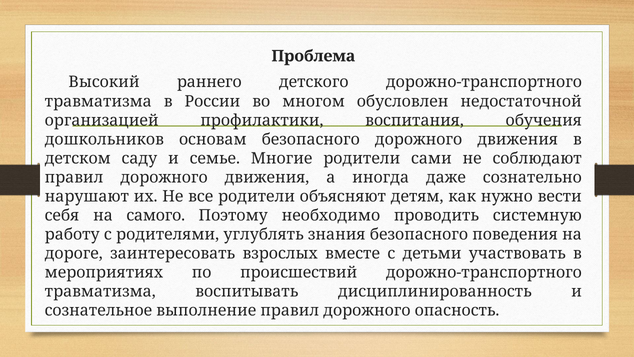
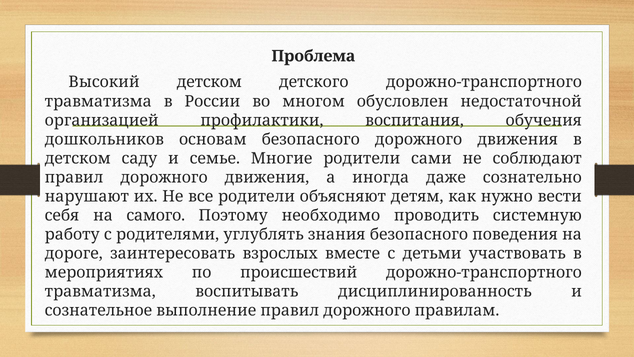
Высокий раннего: раннего -> детском
опасность: опасность -> правилам
